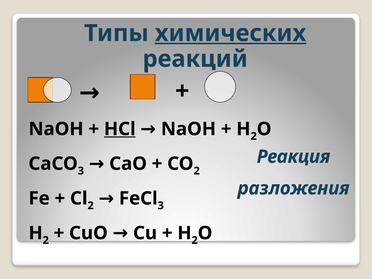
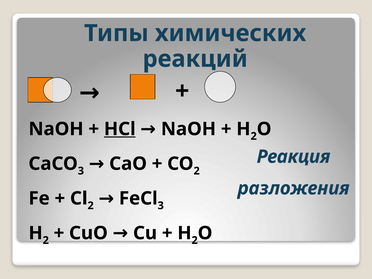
химических underline: present -> none
